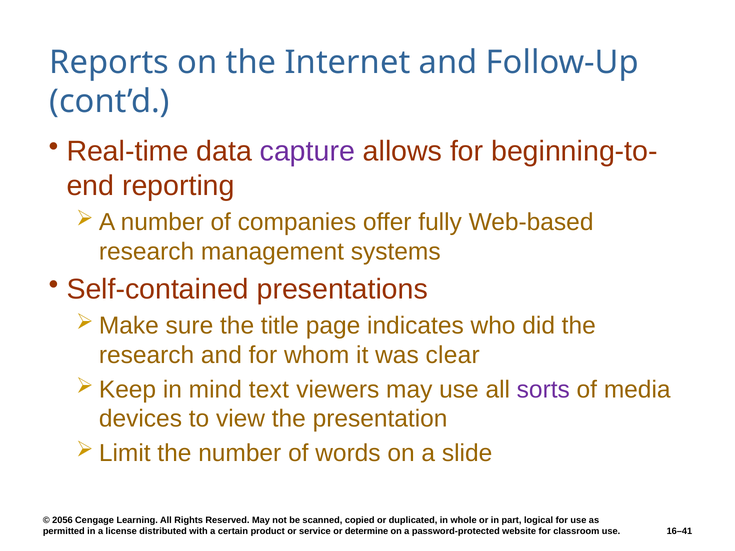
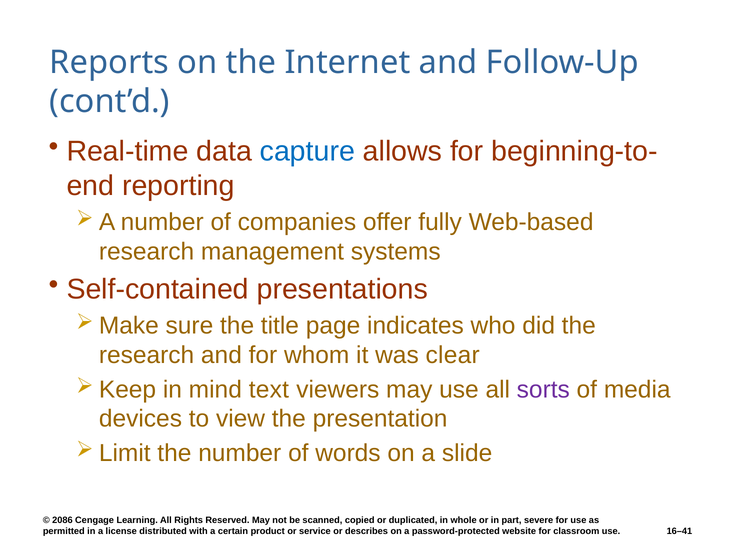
capture colour: purple -> blue
2056: 2056 -> 2086
logical: logical -> severe
determine: determine -> describes
